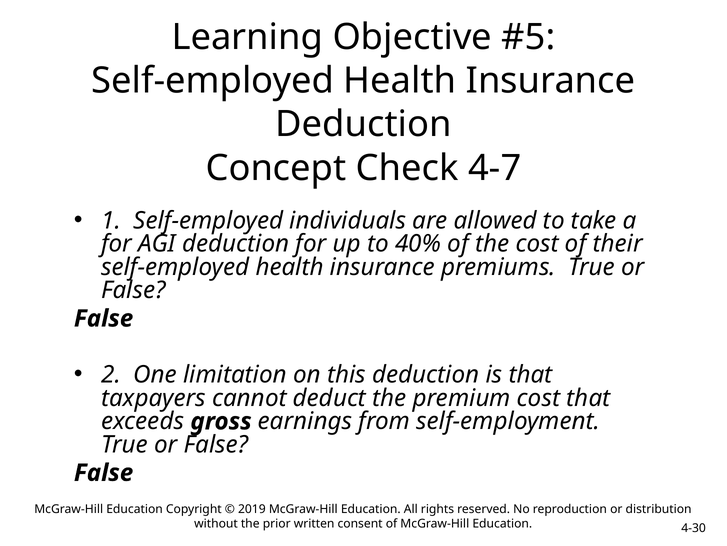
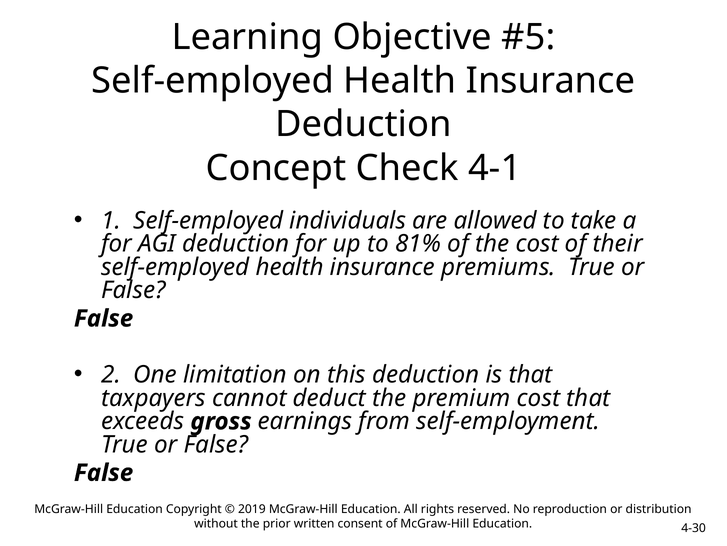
4-7: 4-7 -> 4-1
40%: 40% -> 81%
